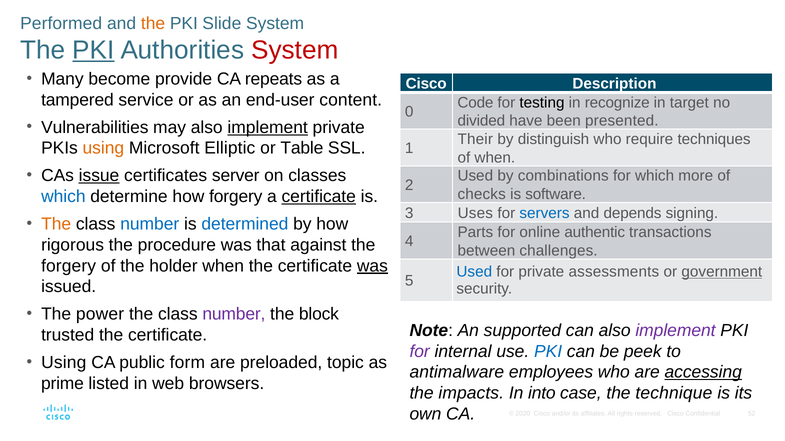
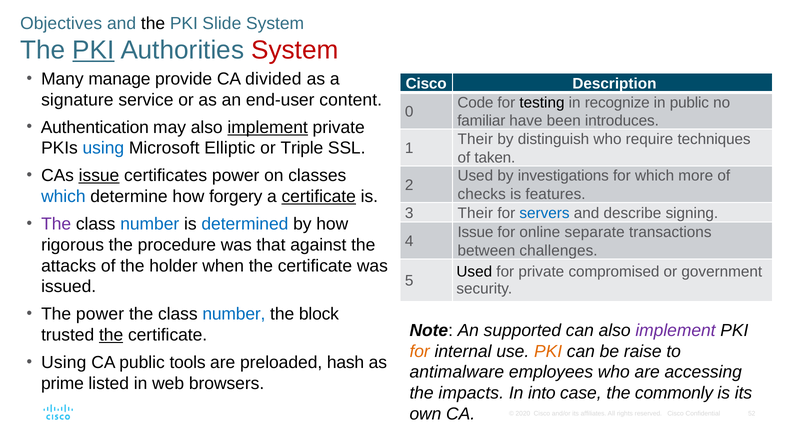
Performed: Performed -> Objectives
the at (153, 23) colour: orange -> black
become: become -> manage
repeats: repeats -> divided
tampered: tampered -> signature
in target: target -> public
divided: divided -> familiar
presented: presented -> introduces
Vulnerabilities: Vulnerabilities -> Authentication
using at (103, 148) colour: orange -> blue
Table: Table -> Triple
of when: when -> taken
certificates server: server -> power
combinations: combinations -> investigations
software: software -> features
3 Uses: Uses -> Their
depends: depends -> describe
The at (56, 224) colour: orange -> purple
Parts at (475, 232): Parts -> Issue
authentic: authentic -> separate
forgery at (69, 266): forgery -> attacks
was at (372, 266) underline: present -> none
Used at (474, 272) colour: blue -> black
assessments: assessments -> compromised
government underline: present -> none
number at (234, 315) colour: purple -> blue
the at (111, 335) underline: none -> present
for at (420, 352) colour: purple -> orange
PKI at (548, 352) colour: blue -> orange
peek: peek -> raise
form: form -> tools
topic: topic -> hash
accessing underline: present -> none
technique: technique -> commonly
